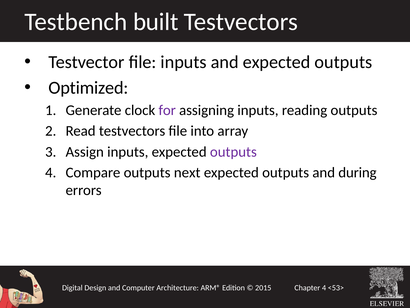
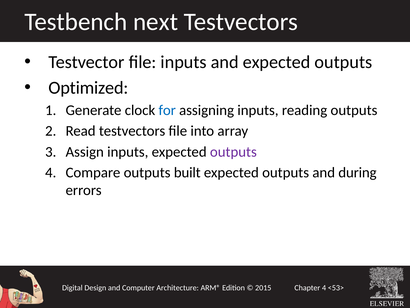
built: built -> next
for colour: purple -> blue
next: next -> built
